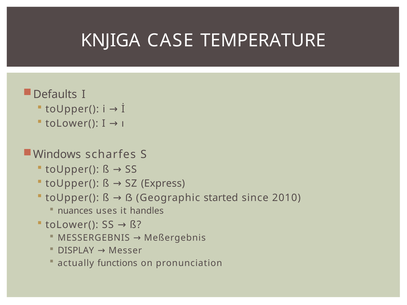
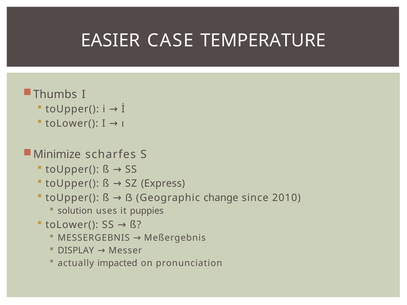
KNJIGA: KNJIGA -> EASIER
Defaults: Defaults -> Thumbs
Windows: Windows -> Minimize
started: started -> change
nuances: nuances -> solution
handles: handles -> puppies
functions: functions -> impacted
